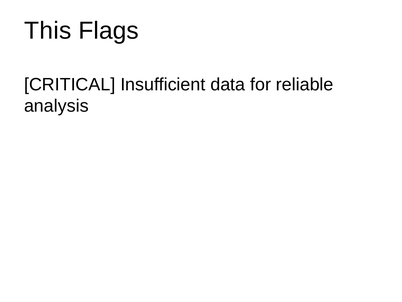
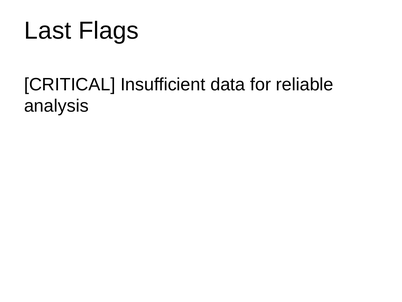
This: This -> Last
